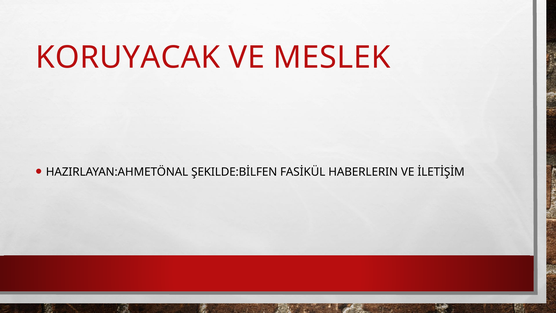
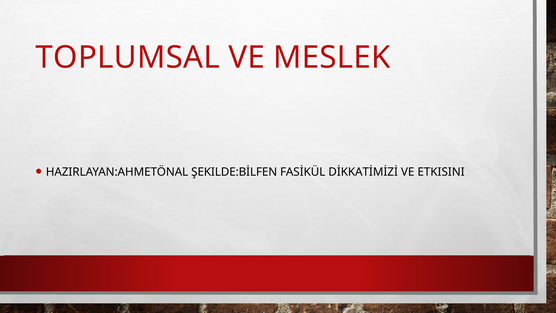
KORUYACAK: KORUYACAK -> TOPLUMSAL
HABERLERIN: HABERLERIN -> DİKKATİMİZİ
İLETİŞİM: İLETİŞİM -> ETKISINI
